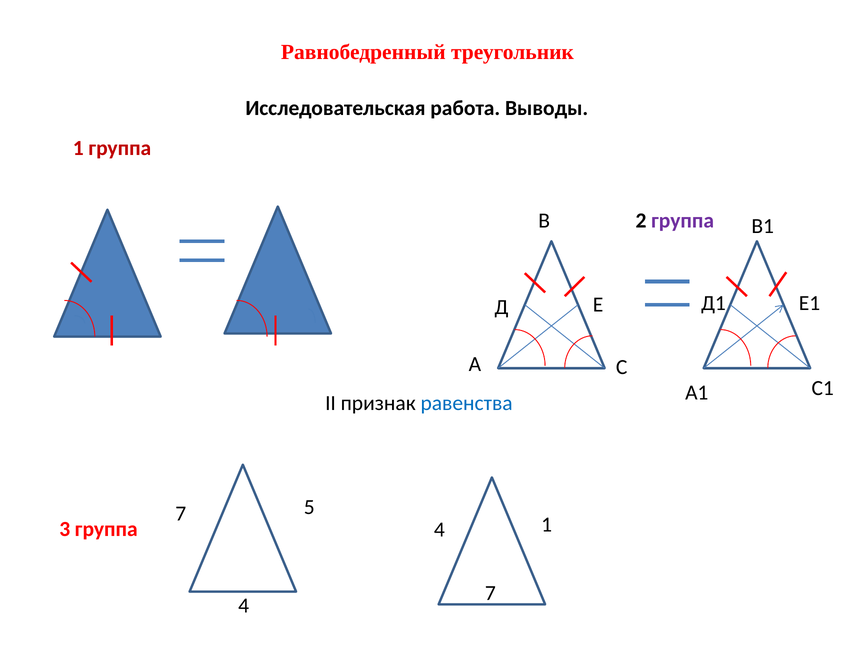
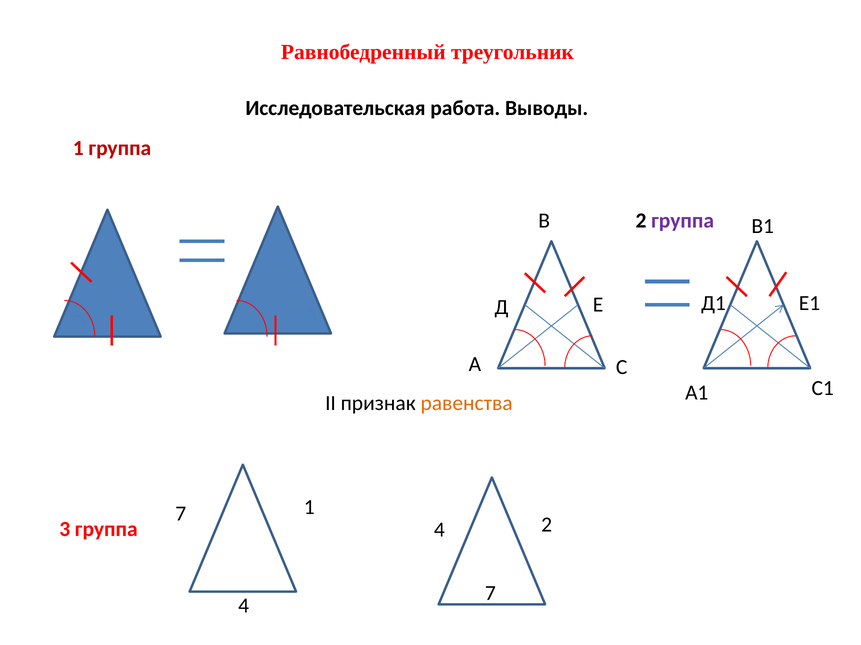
равенства colour: blue -> orange
7 5: 5 -> 1
4 1: 1 -> 2
